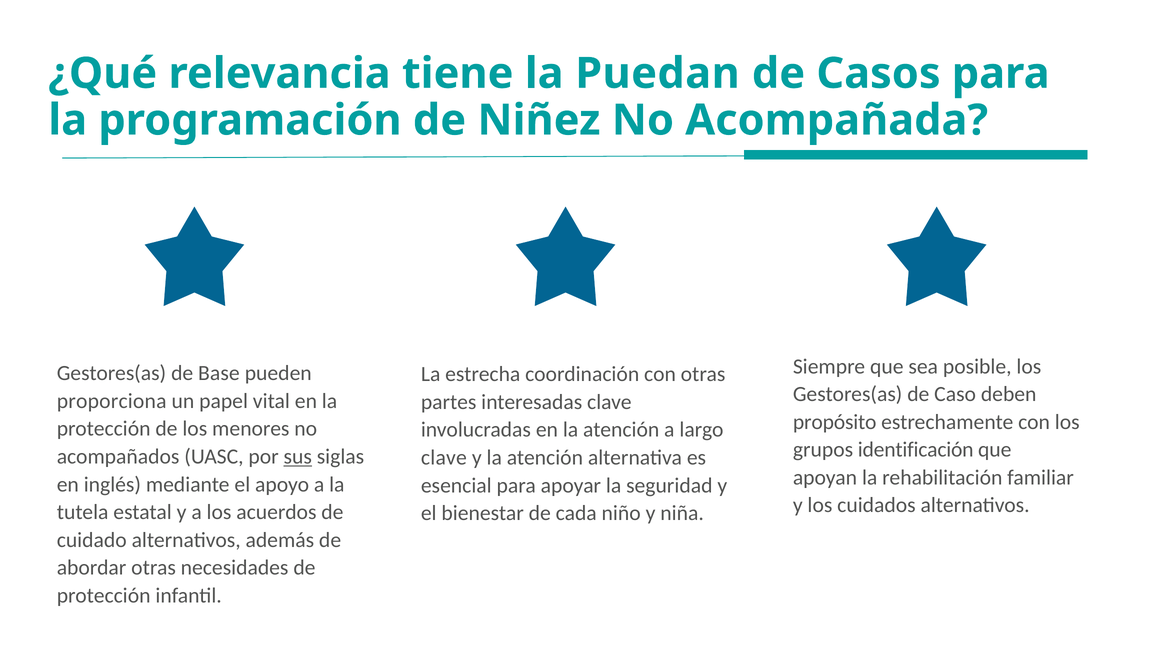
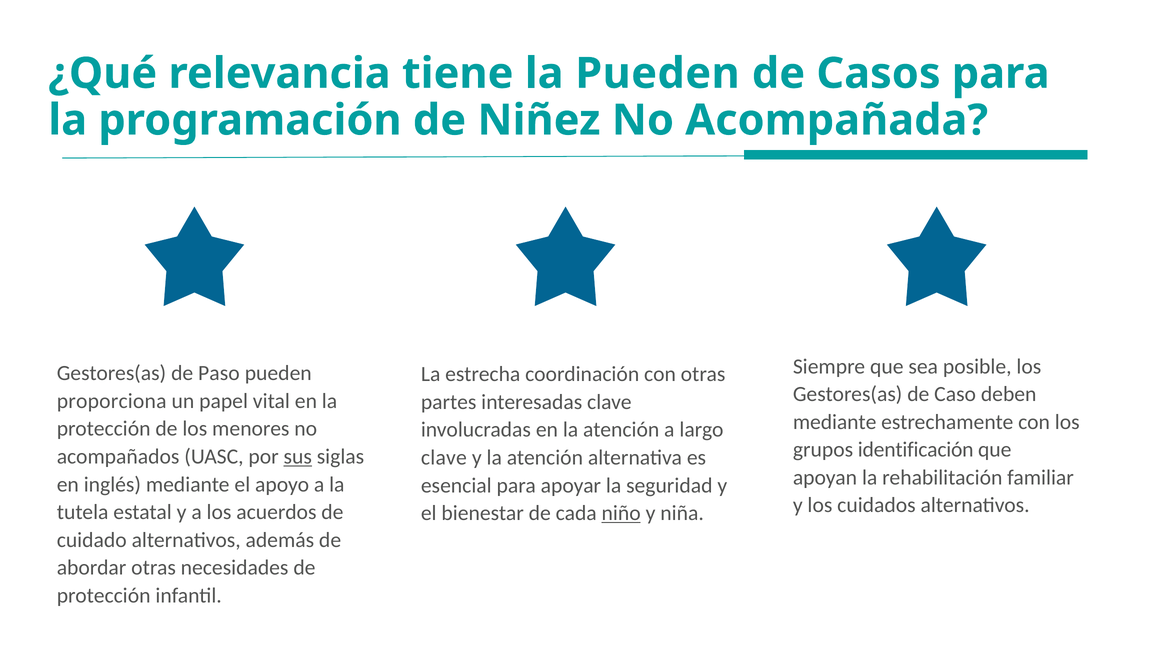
la Puedan: Puedan -> Pueden
Base: Base -> Paso
propósito at (835, 422): propósito -> mediante
niño underline: none -> present
